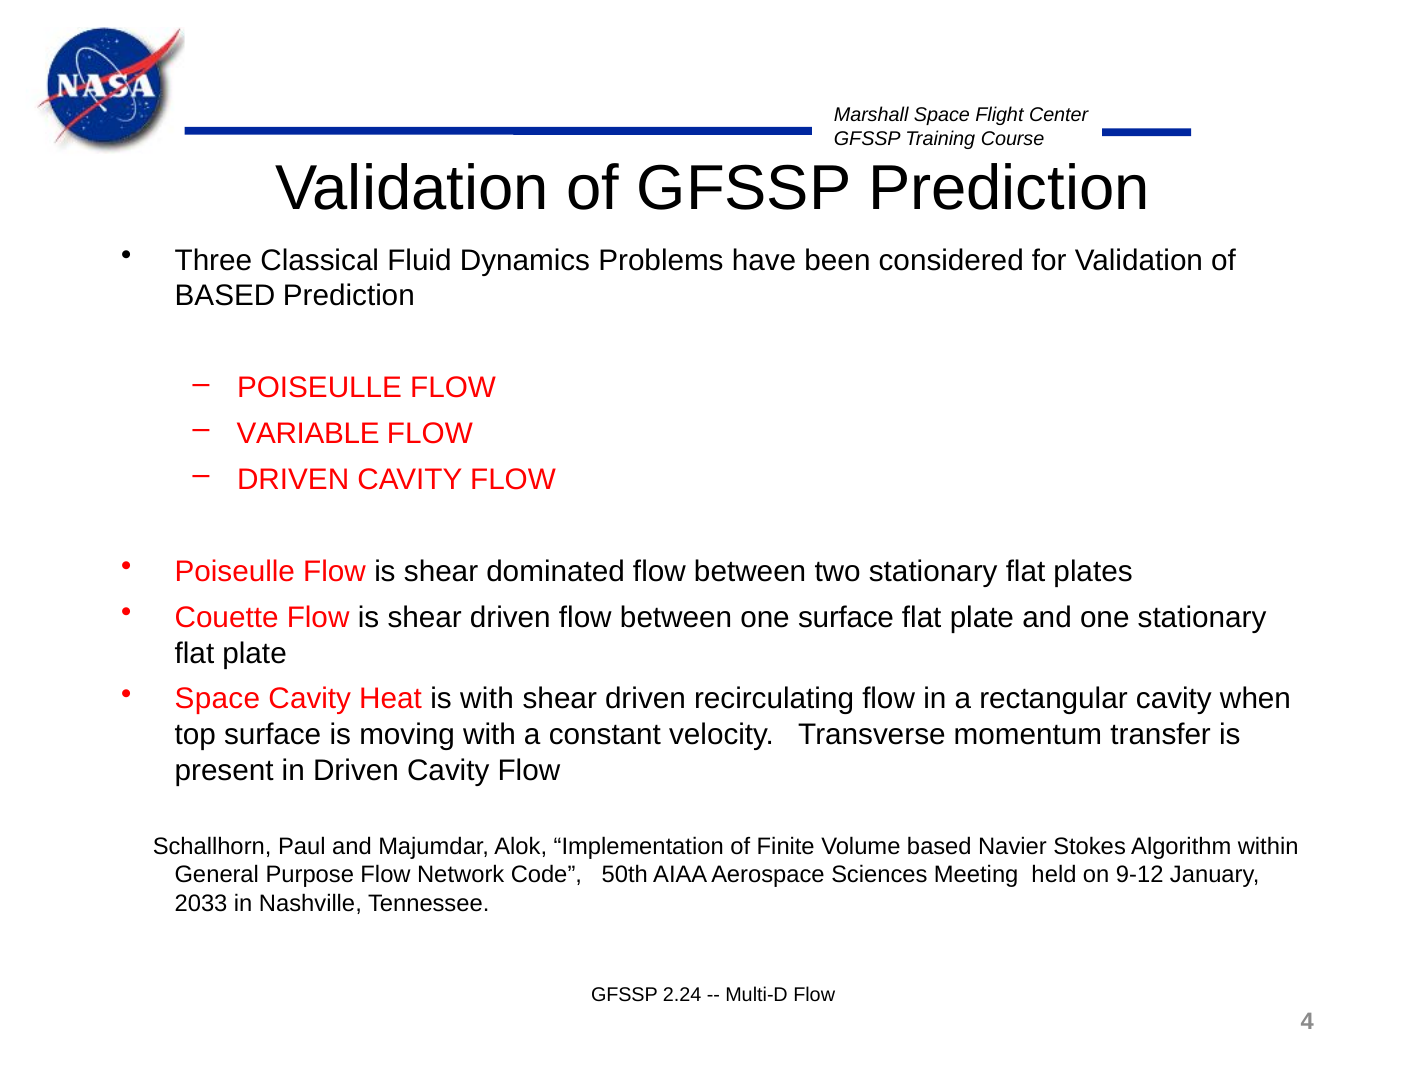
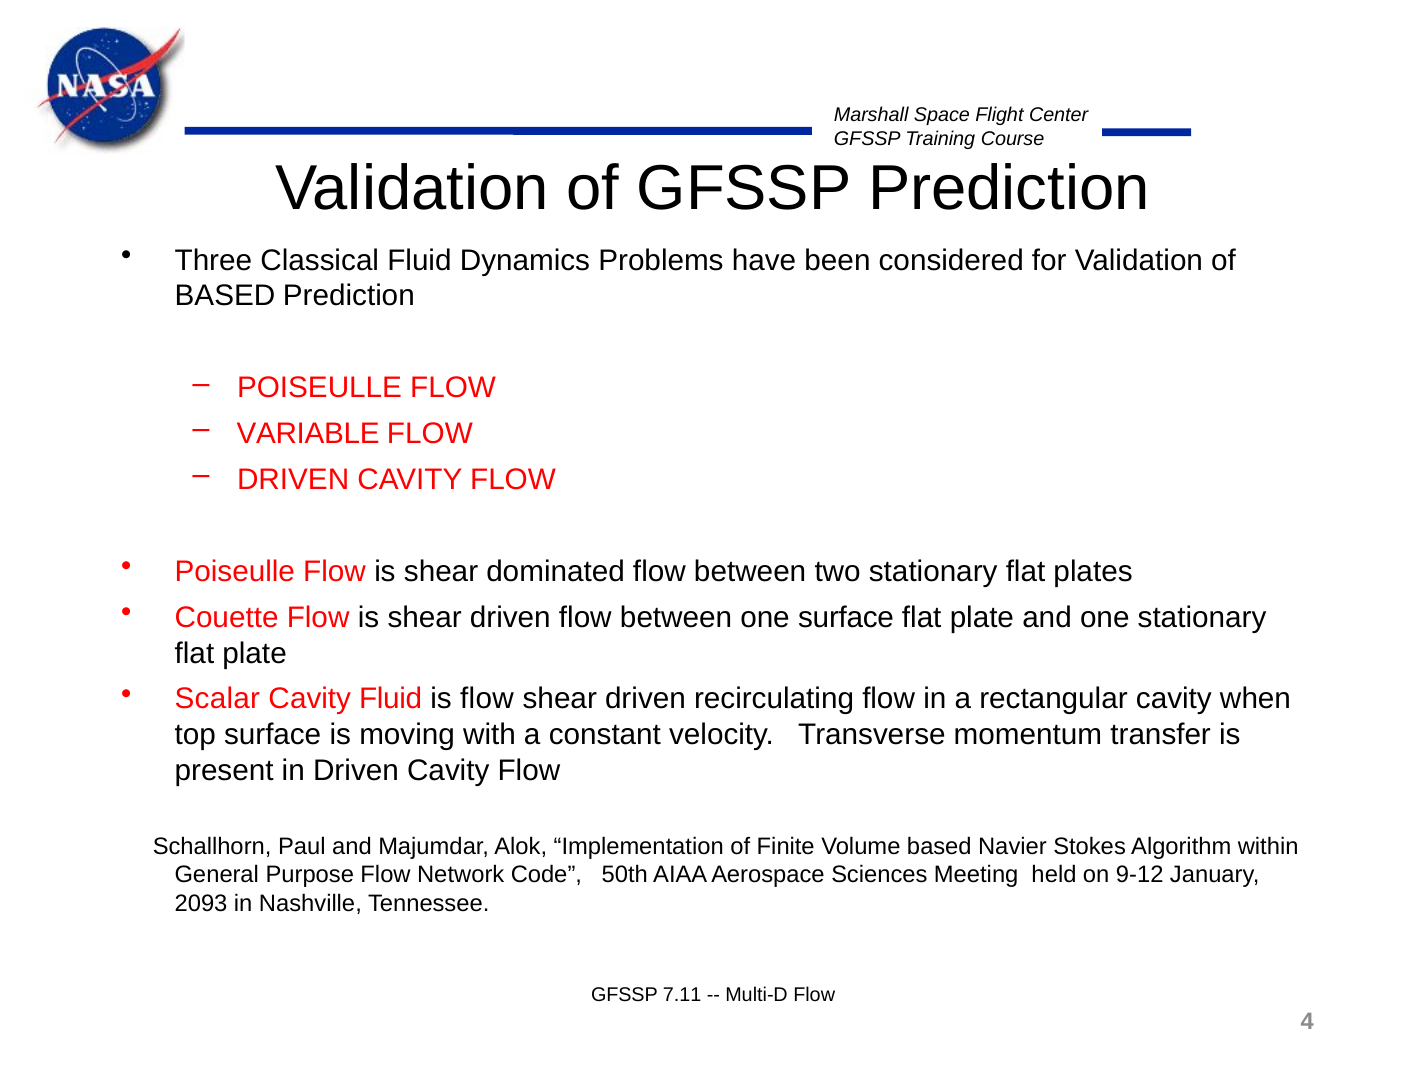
Space at (217, 699): Space -> Scalar
Cavity Heat: Heat -> Fluid
is with: with -> flow
2033: 2033 -> 2093
2.24: 2.24 -> 7.11
